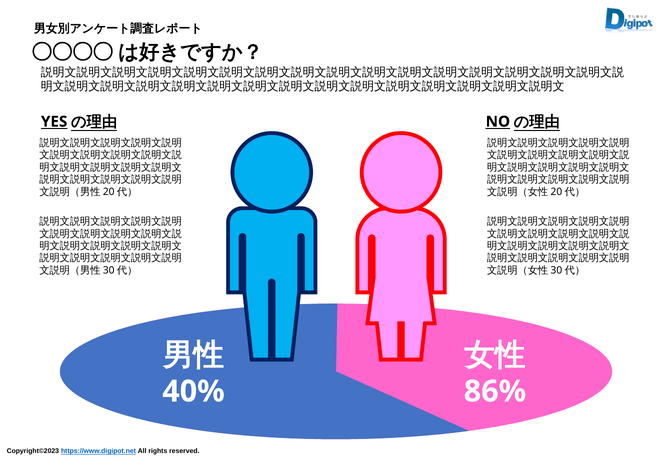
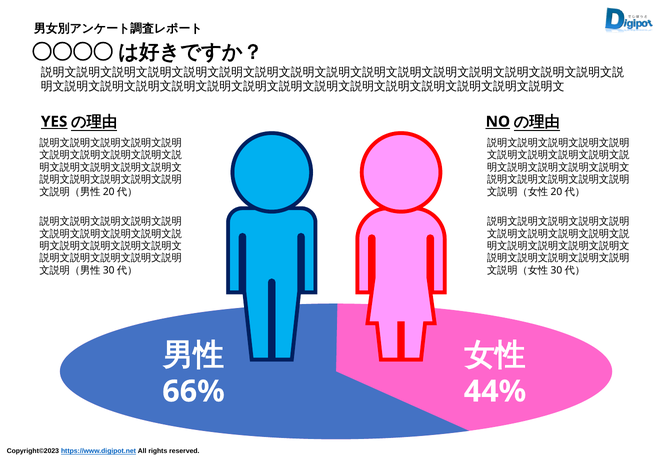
40%: 40% -> 66%
86%: 86% -> 44%
